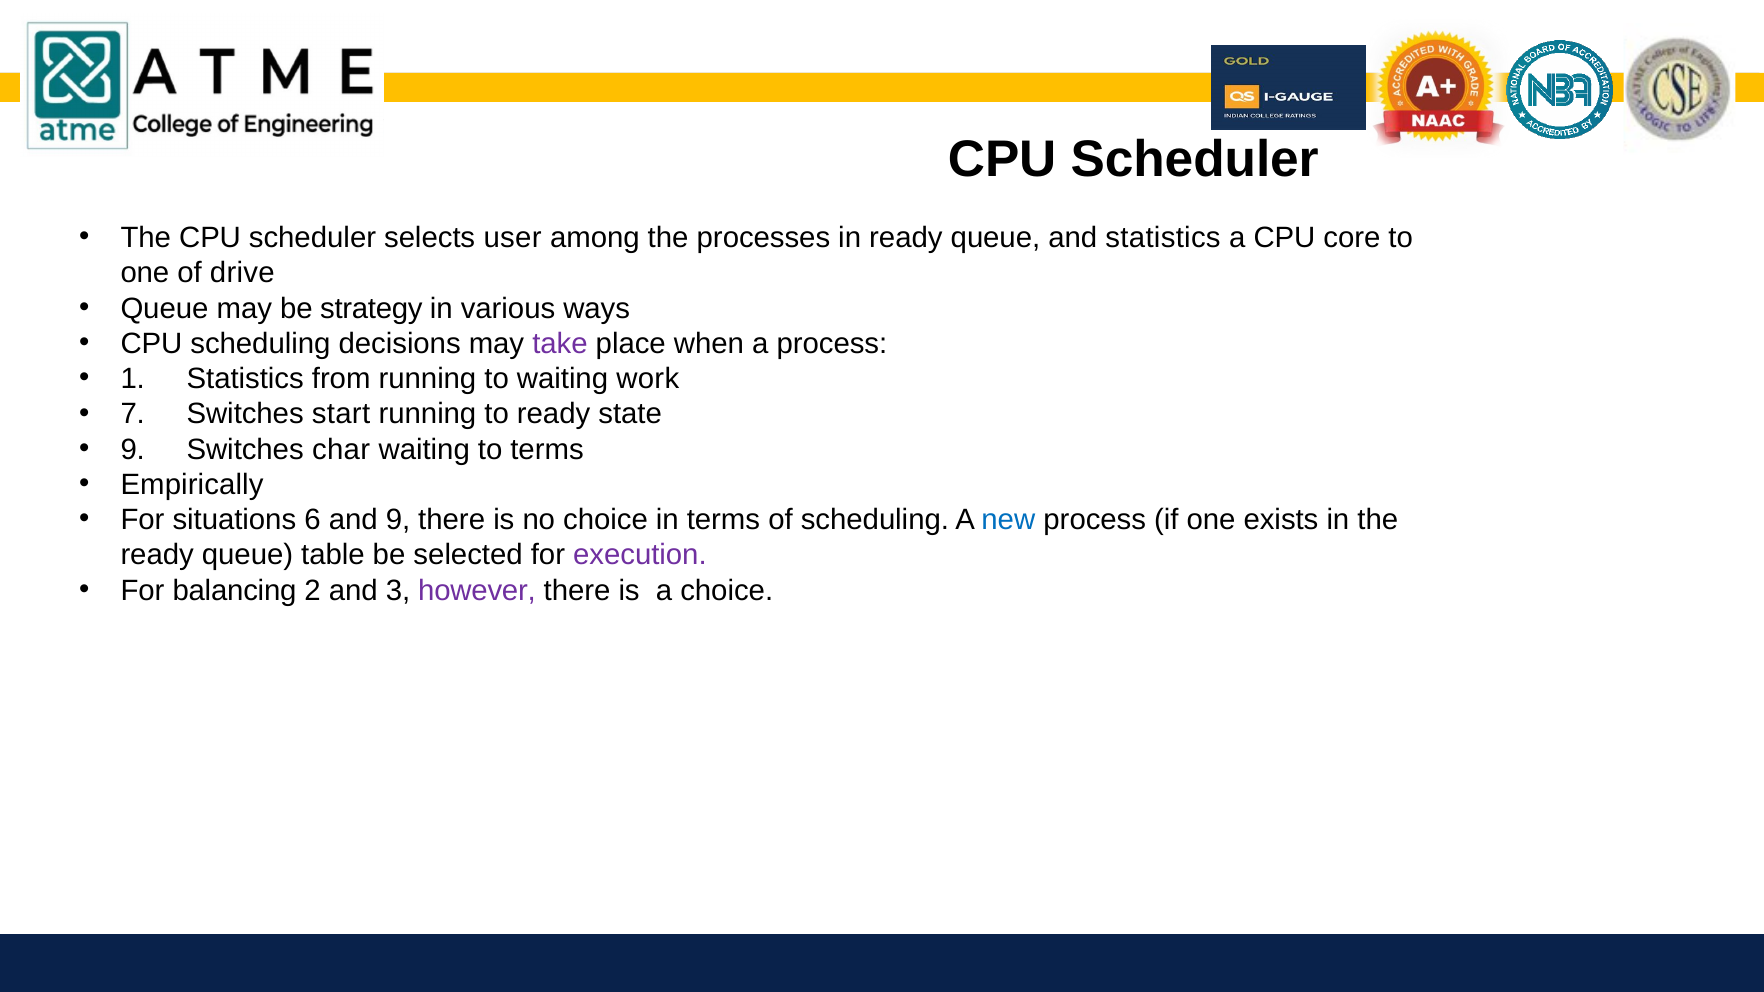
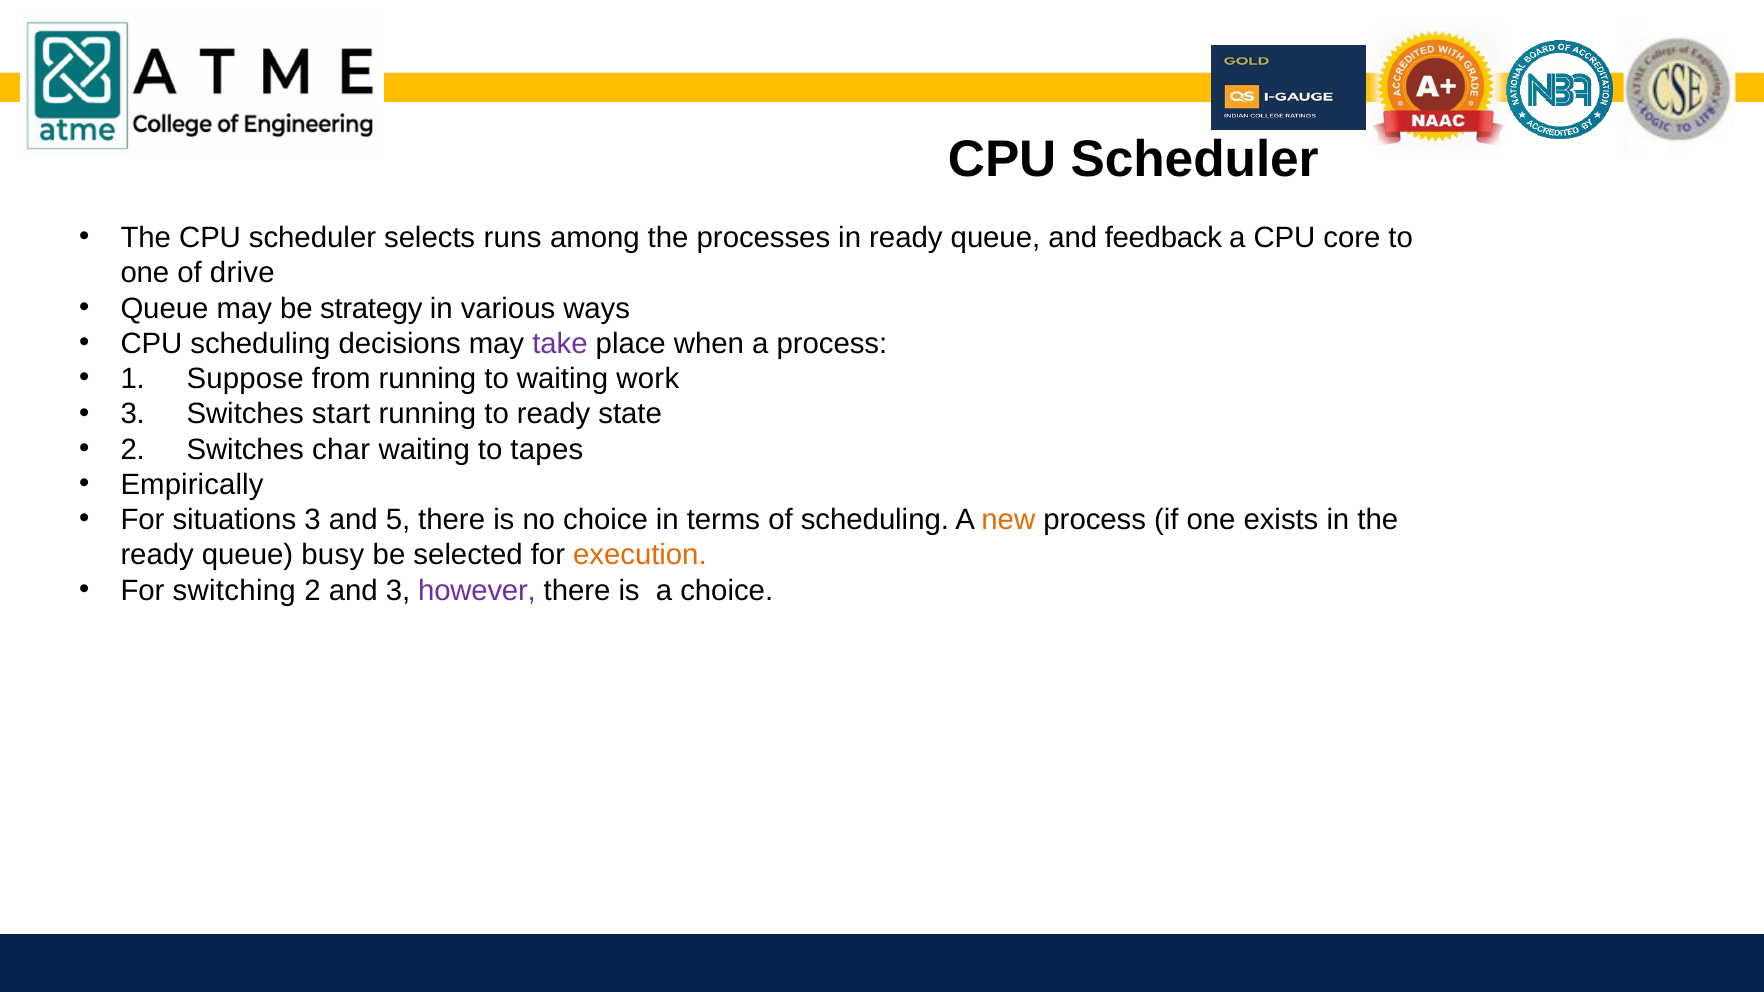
user: user -> runs
and statistics: statistics -> feedback
1 Statistics: Statistics -> Suppose
7 at (133, 414): 7 -> 3
9 at (133, 449): 9 -> 2
to terms: terms -> tapes
situations 6: 6 -> 3
and 9: 9 -> 5
new colour: blue -> orange
table: table -> busy
execution colour: purple -> orange
balancing: balancing -> switching
